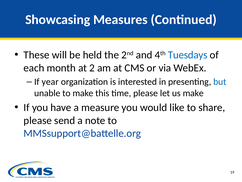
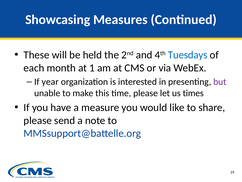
2: 2 -> 1
but colour: blue -> purple
us make: make -> times
